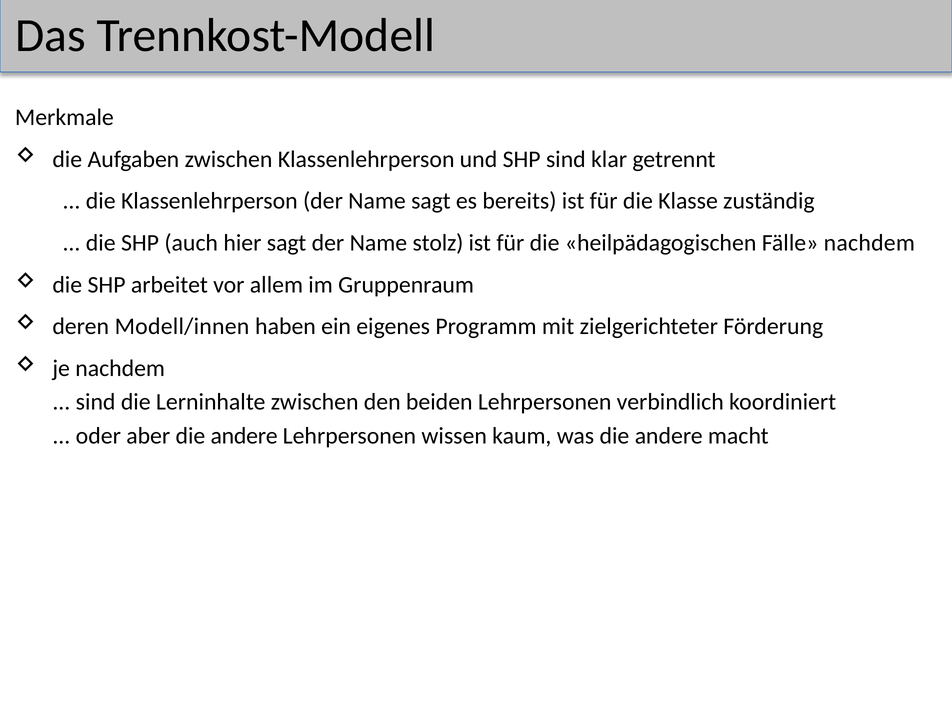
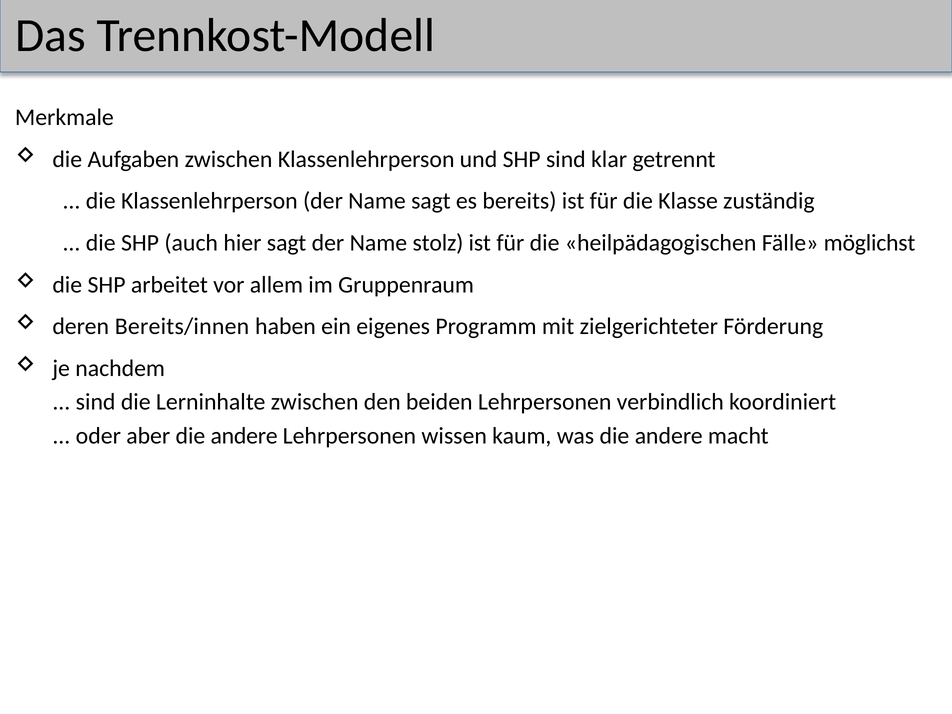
Fälle nachdem: nachdem -> möglichst
Modell/innen: Modell/innen -> Bereits/innen
